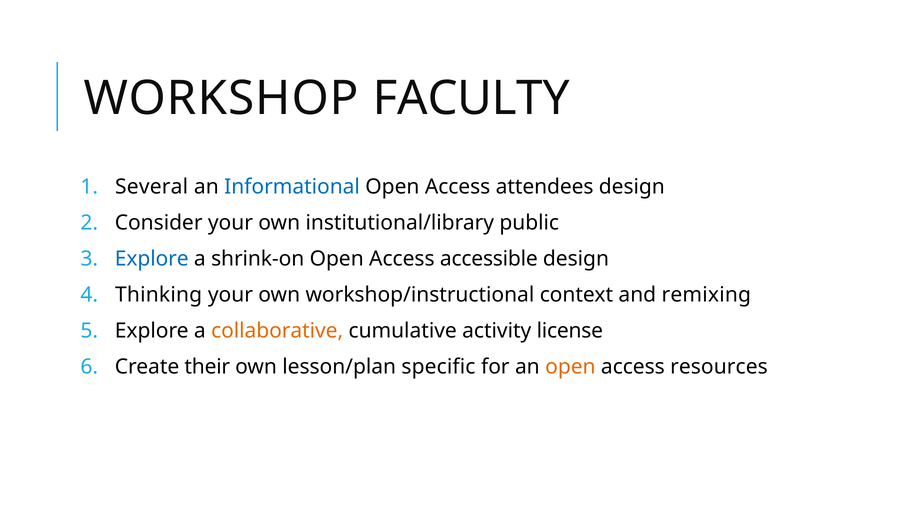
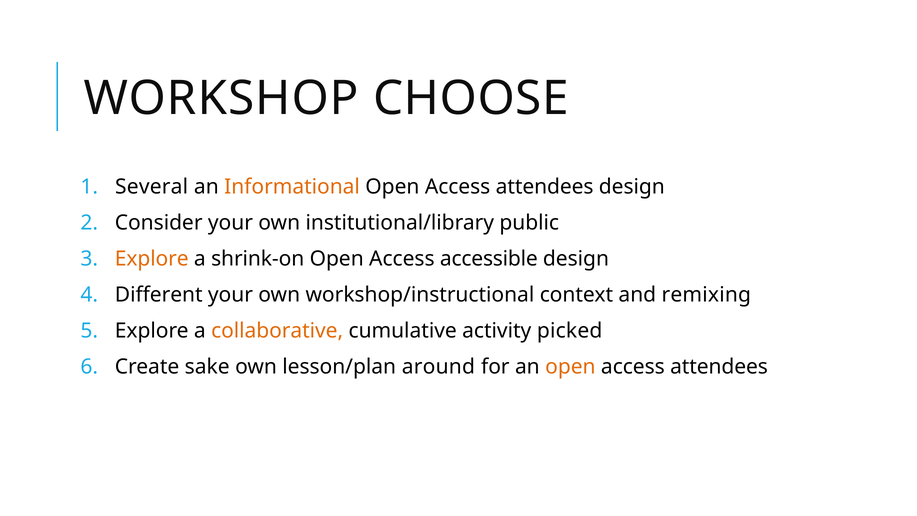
FACULTY: FACULTY -> CHOOSE
Informational colour: blue -> orange
Explore at (152, 259) colour: blue -> orange
Thinking: Thinking -> Different
license: license -> picked
their: their -> sake
specific: specific -> around
resources at (719, 367): resources -> attendees
